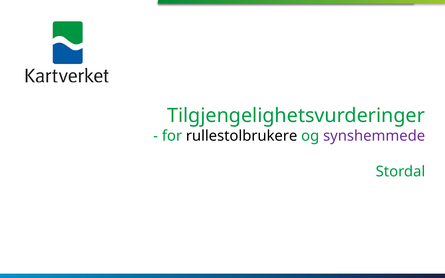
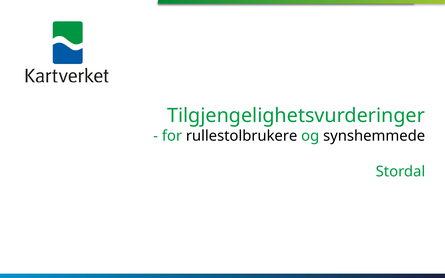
synshemmede colour: purple -> black
